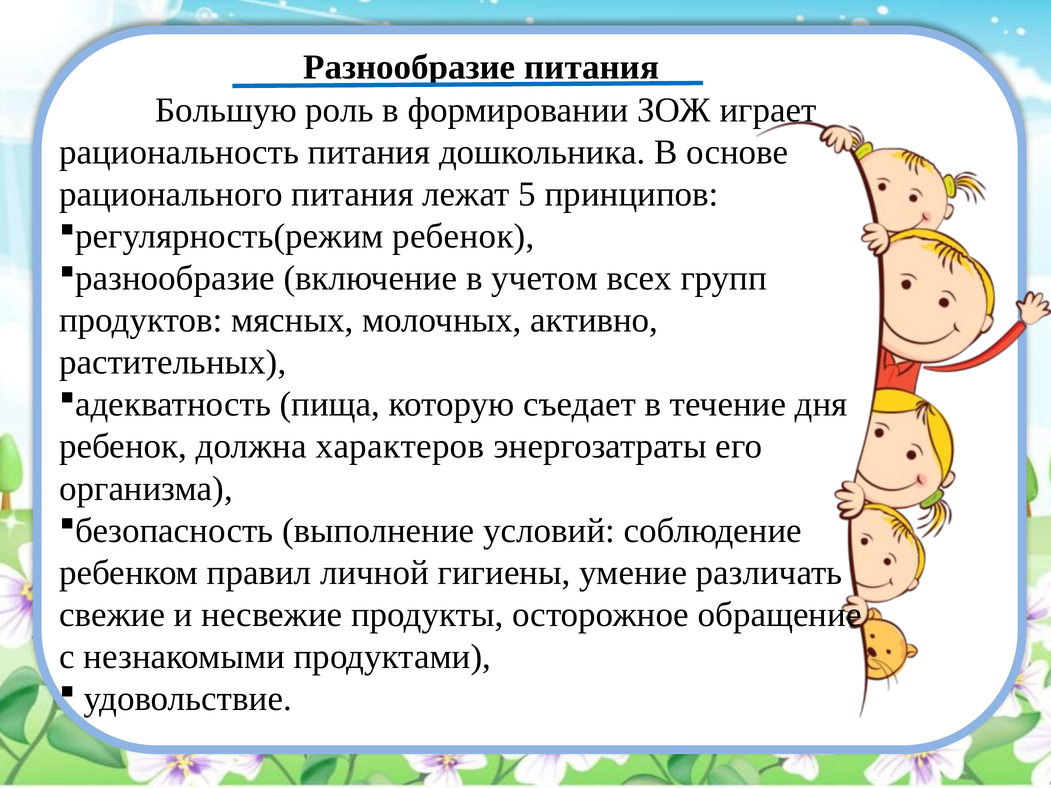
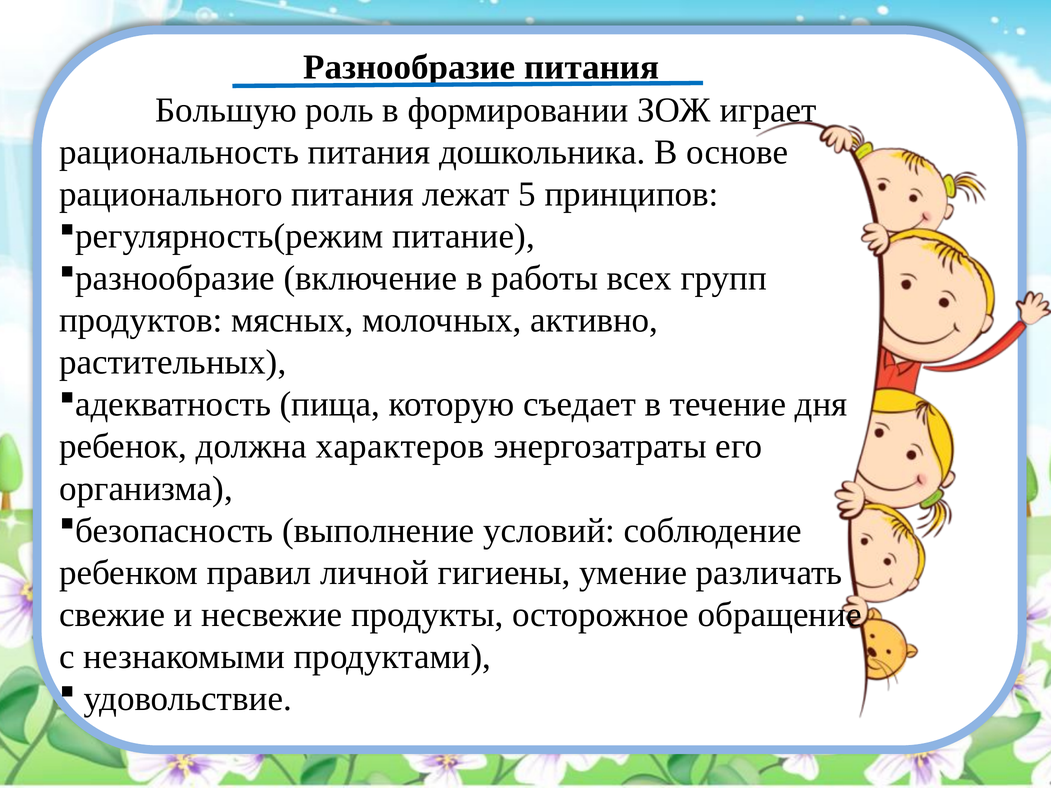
ребенок at (463, 236): ребенок -> питание
учетом: учетом -> работы
